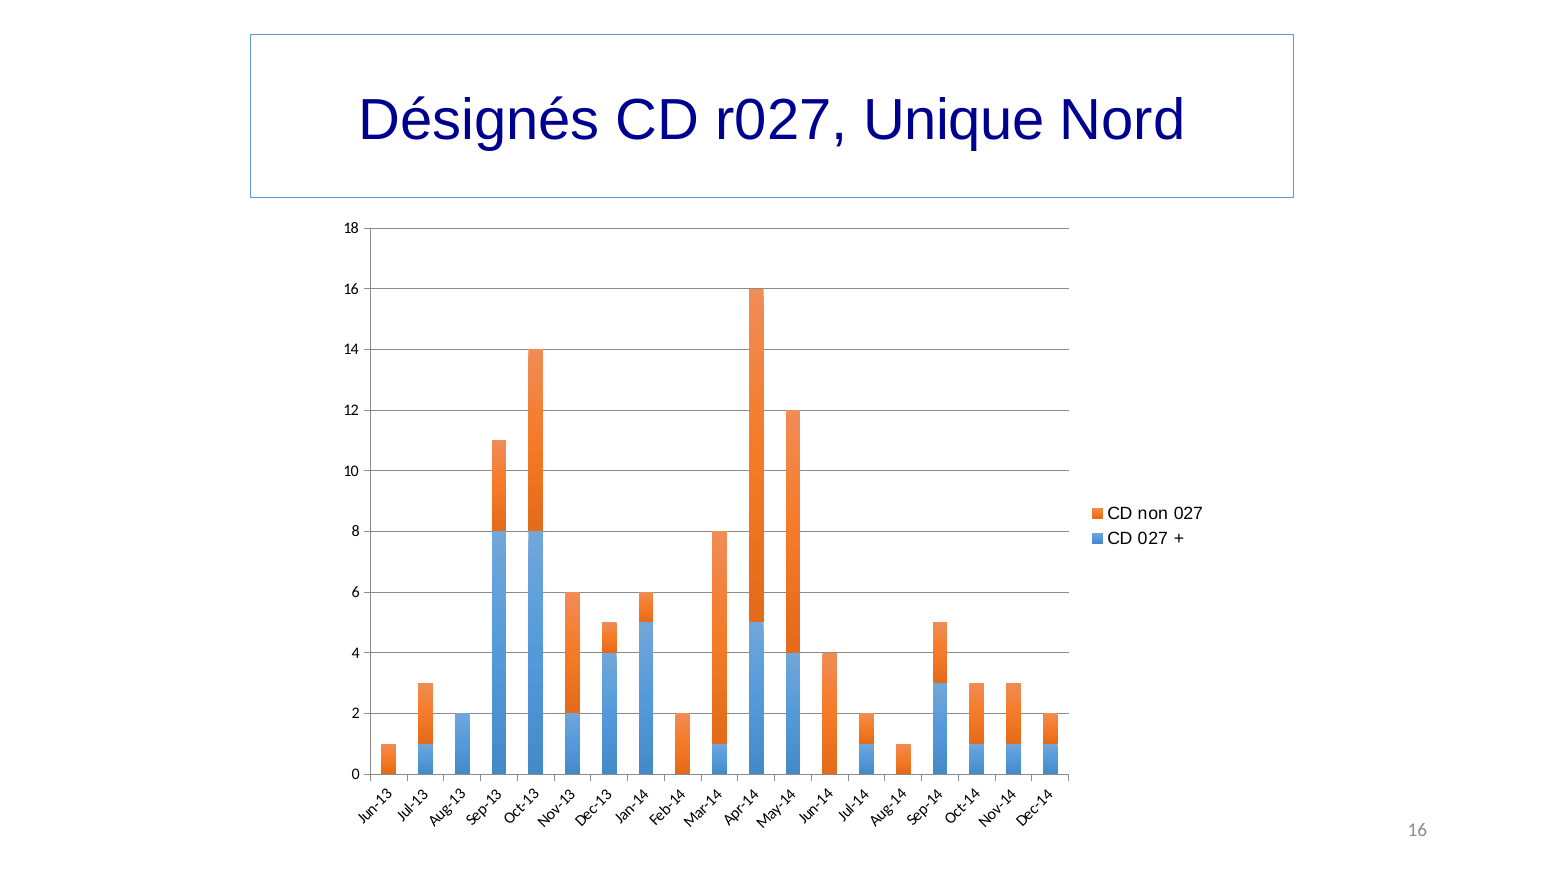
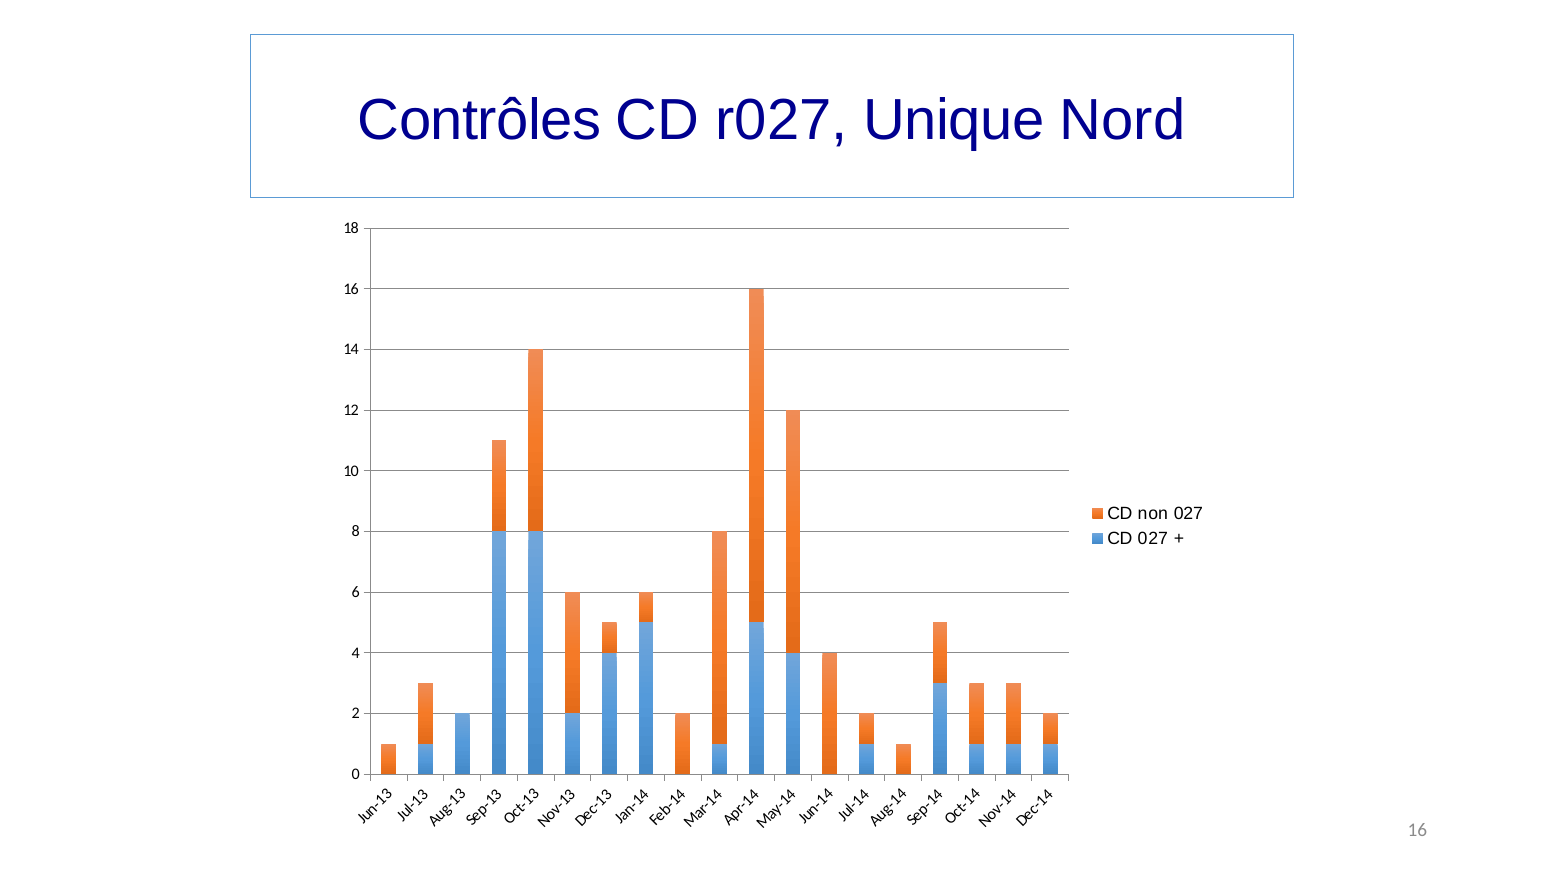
Désignés: Désignés -> Contrôles
